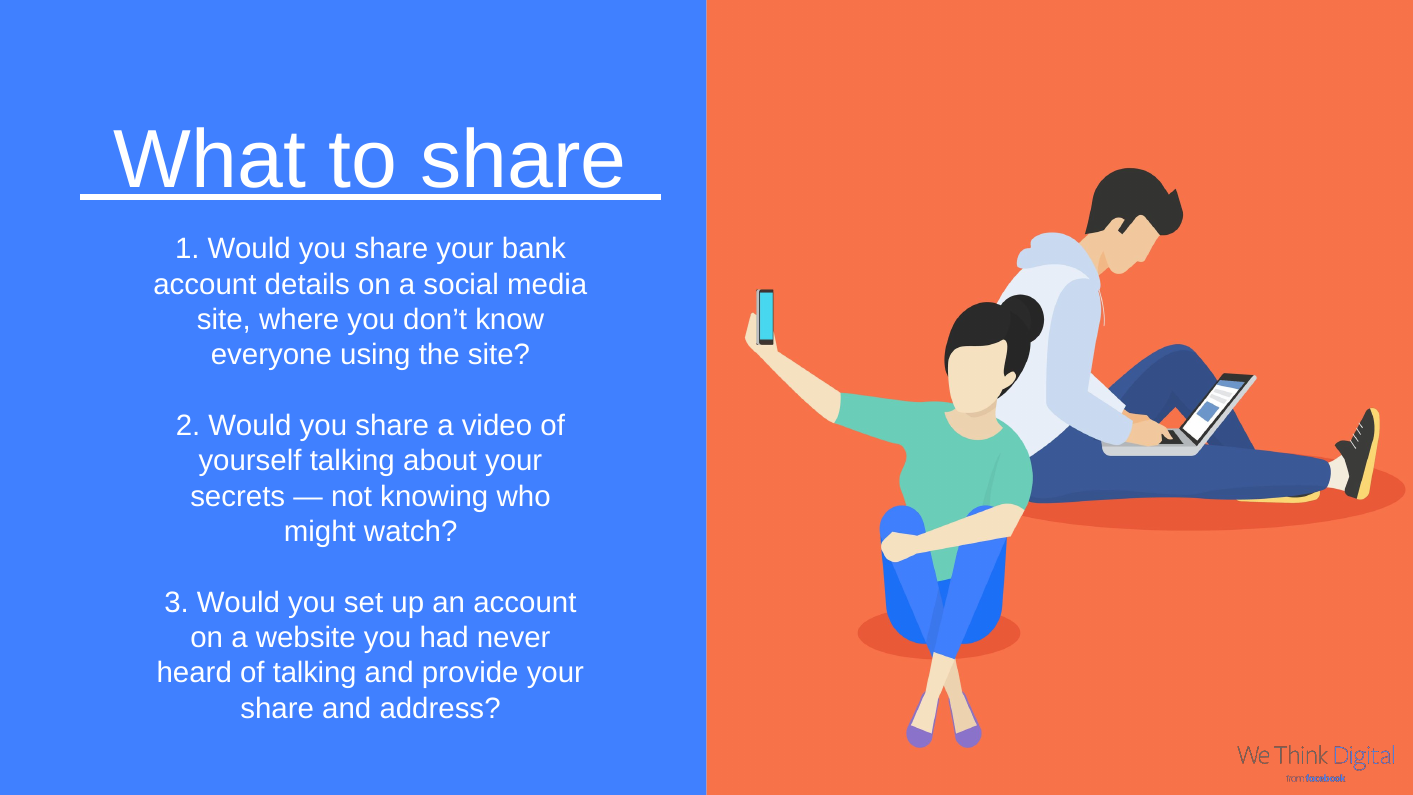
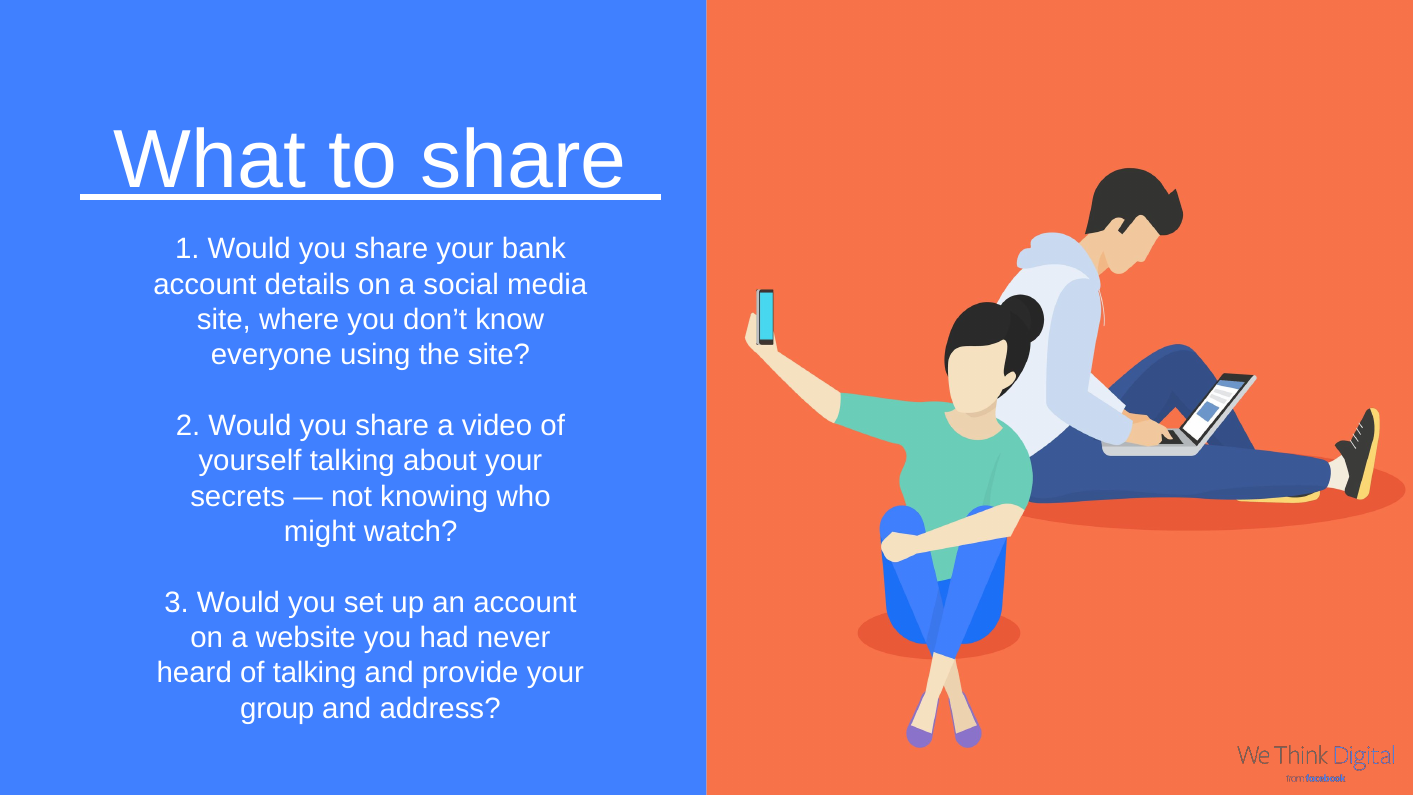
share at (277, 708): share -> group
